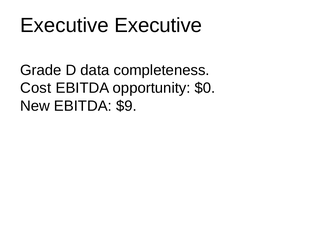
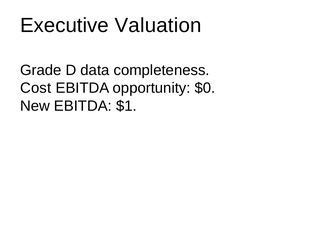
Executive Executive: Executive -> Valuation
$9: $9 -> $1
